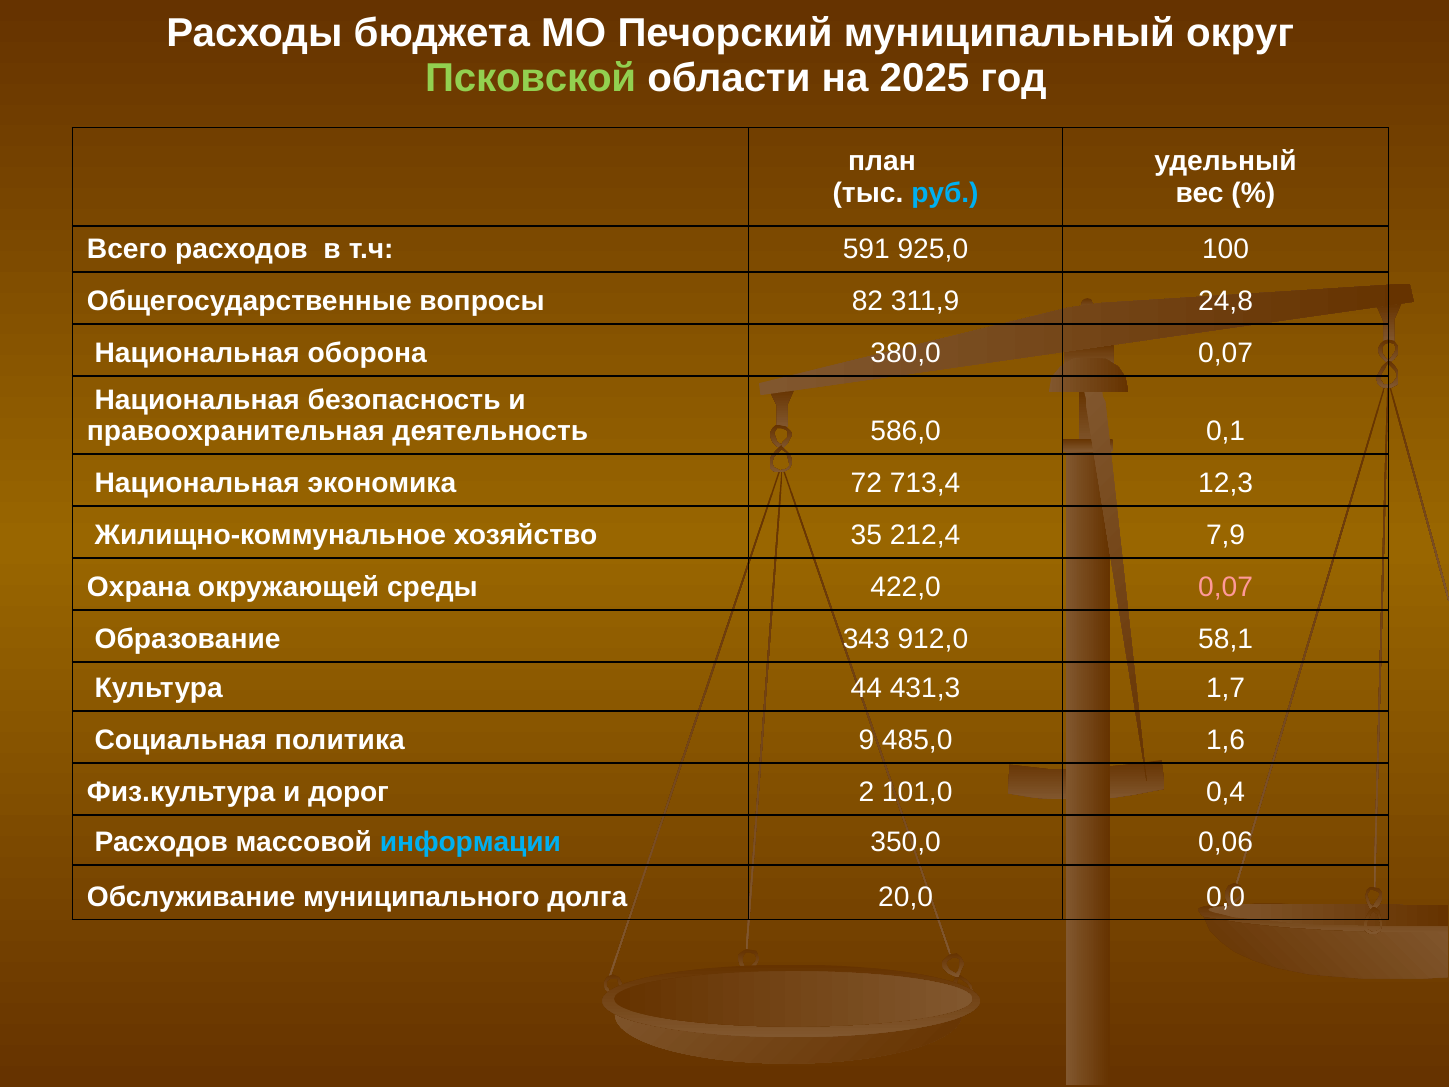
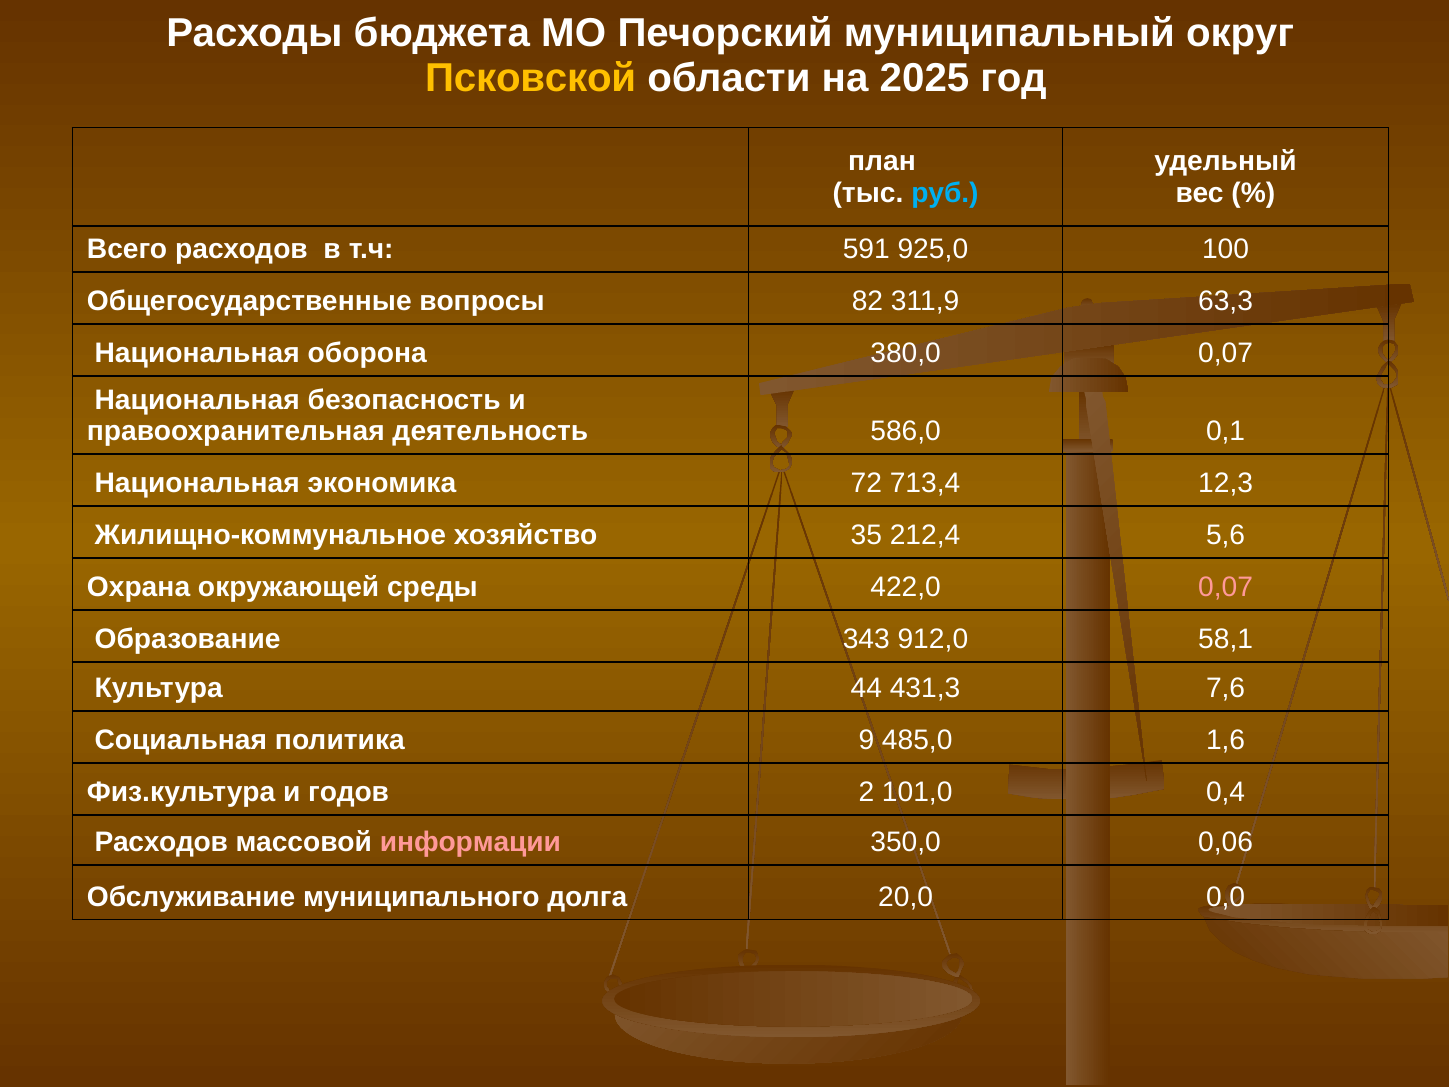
Псковской colour: light green -> yellow
24,8: 24,8 -> 63,3
7,9: 7,9 -> 5,6
1,7: 1,7 -> 7,6
дорог: дорог -> годов
информации colour: light blue -> pink
